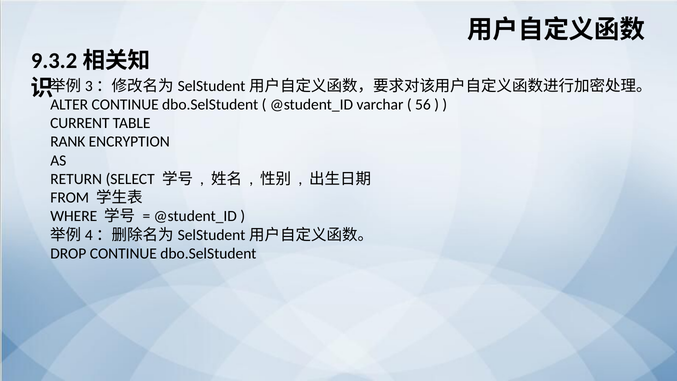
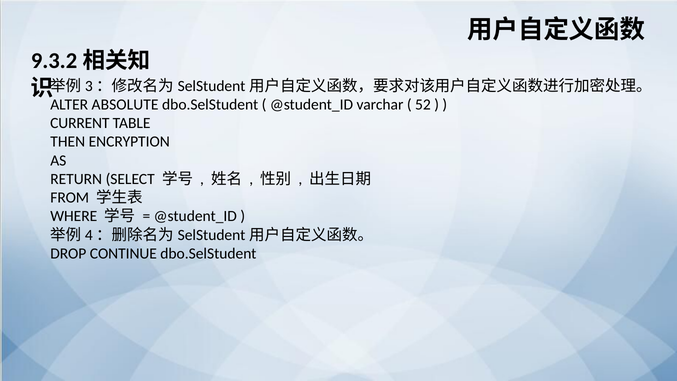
ALTER CONTINUE: CONTINUE -> ABSOLUTE
56: 56 -> 52
RANK: RANK -> THEN
